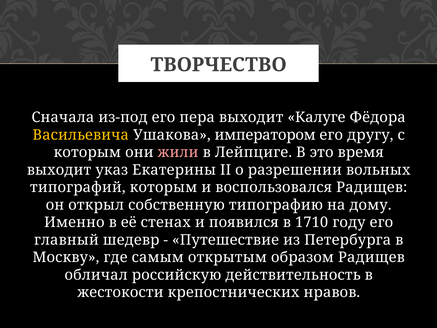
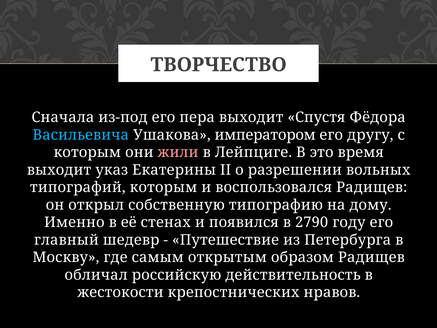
Калуге: Калуге -> Спустя
Васильевича colour: yellow -> light blue
1710: 1710 -> 2790
